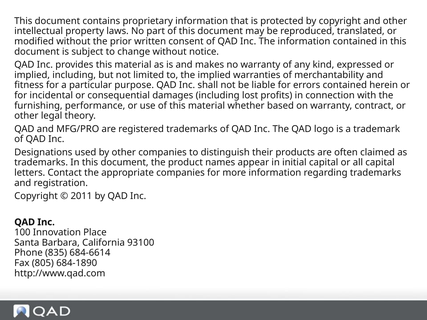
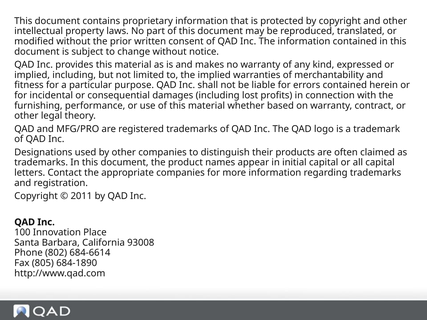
93100: 93100 -> 93008
835: 835 -> 802
